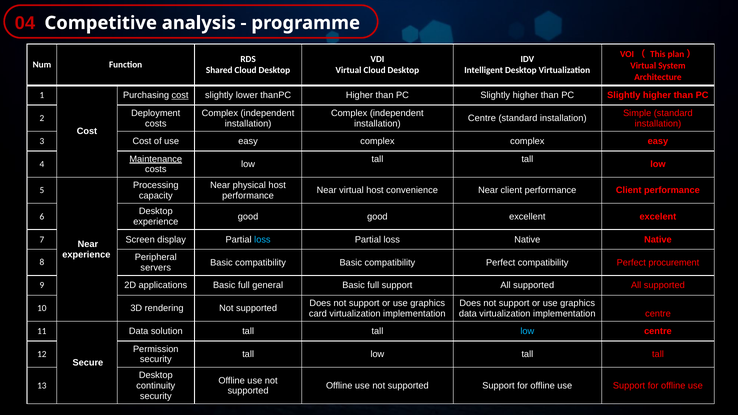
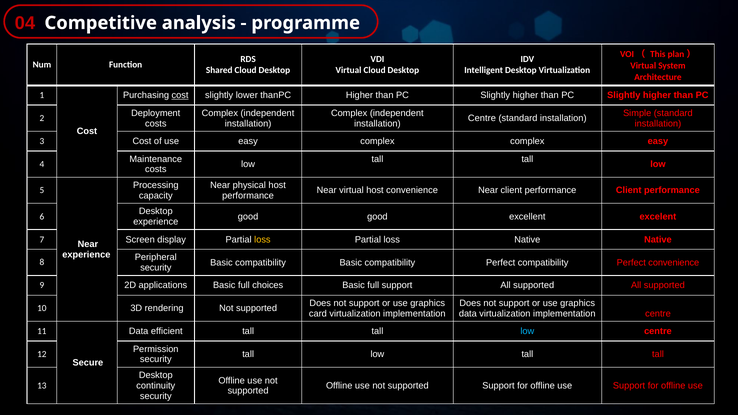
Maintenance underline: present -> none
loss at (262, 240) colour: light blue -> yellow
Perfect procurement: procurement -> convenience
servers at (156, 268): servers -> security
general: general -> choices
solution: solution -> efficient
